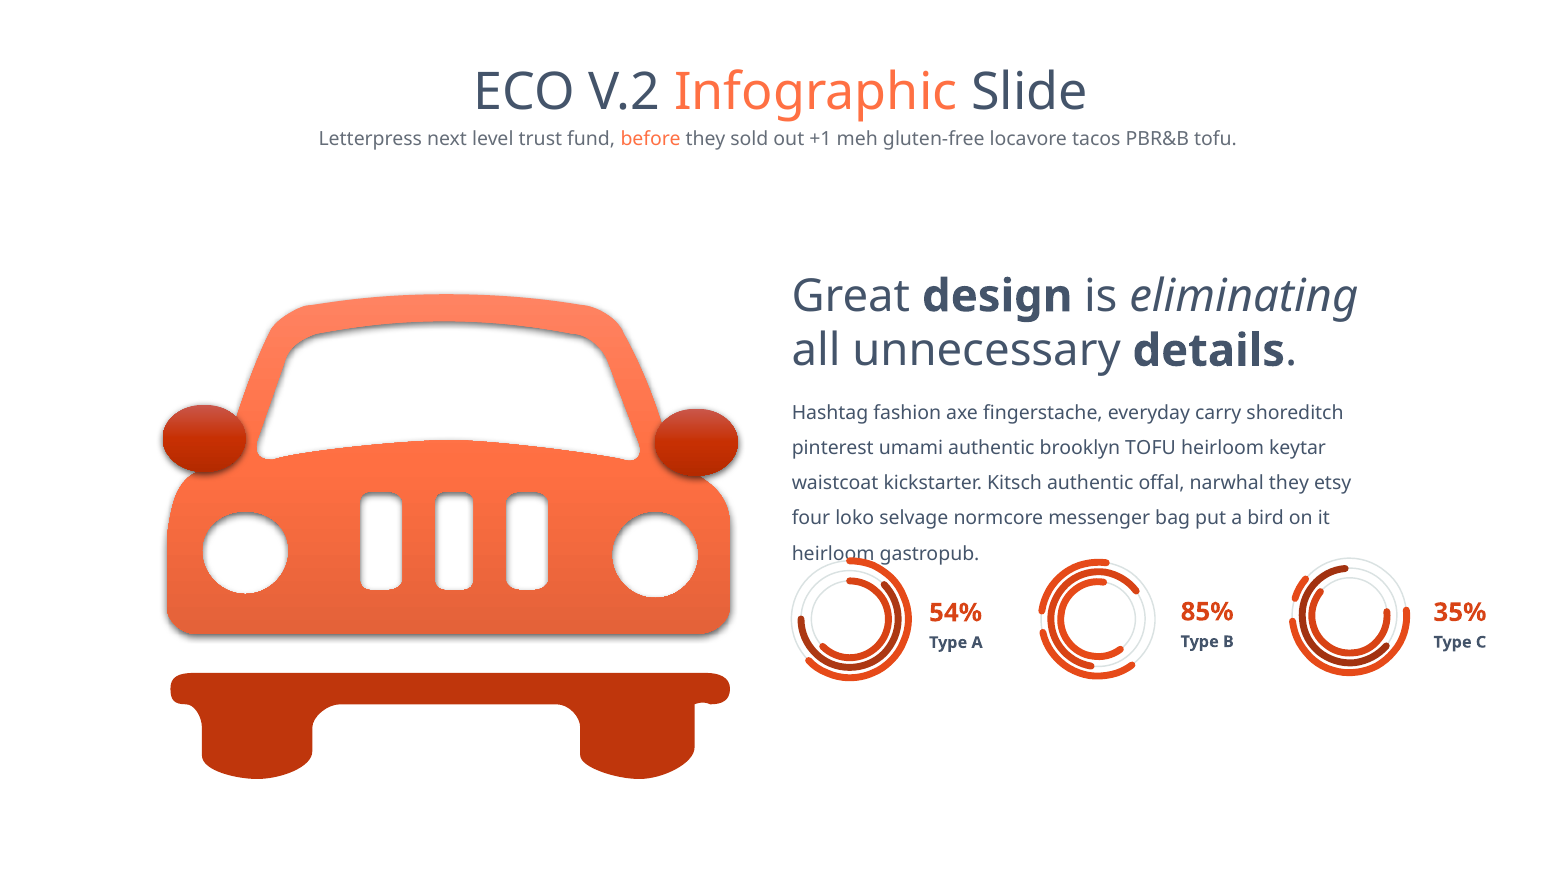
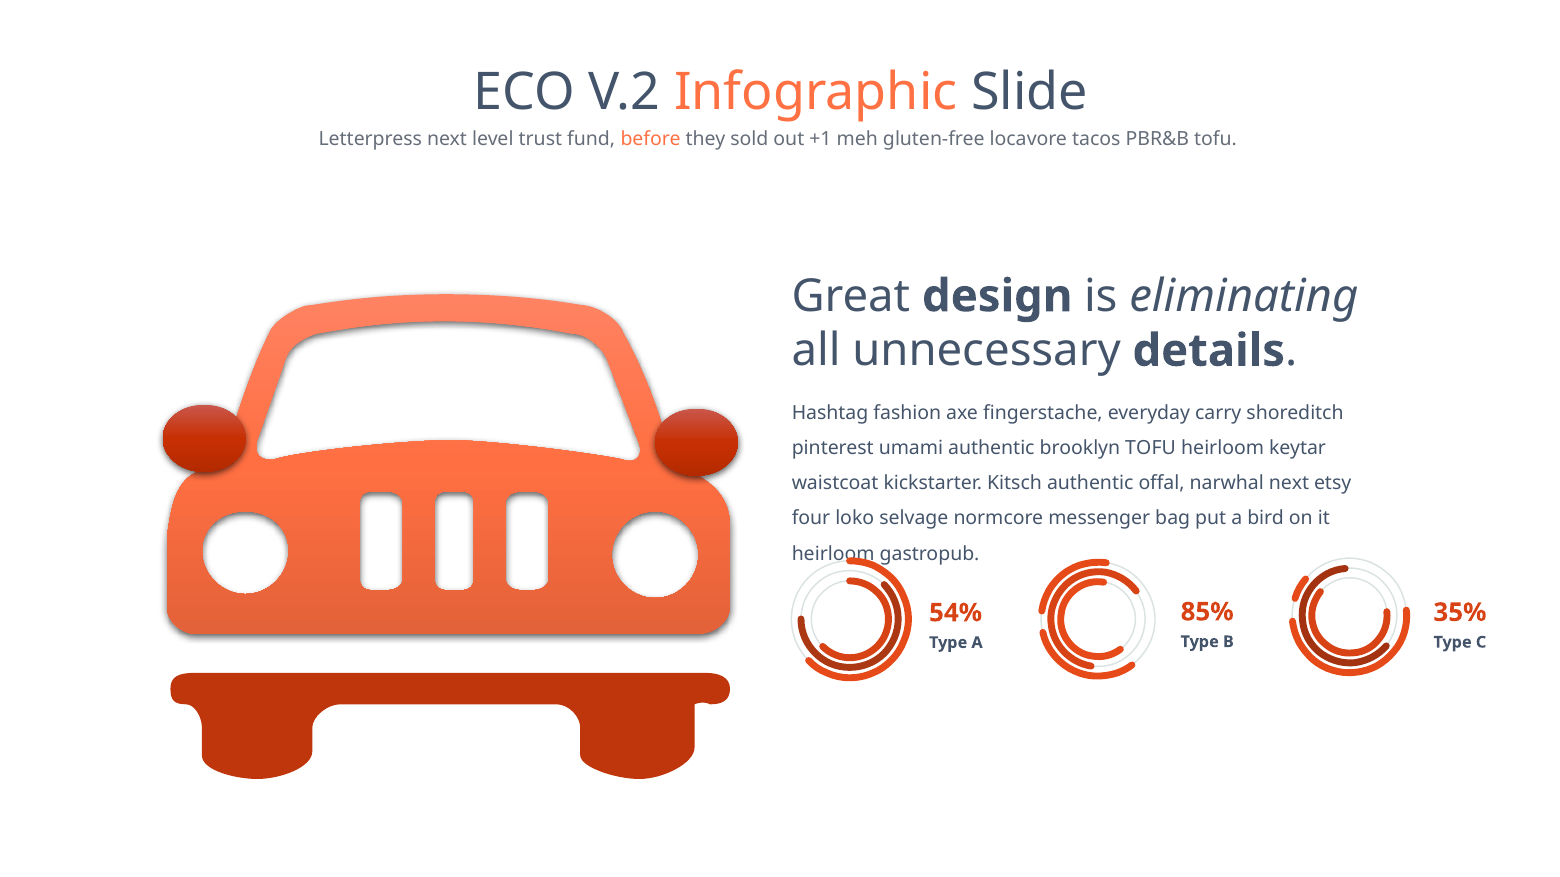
narwhal they: they -> next
